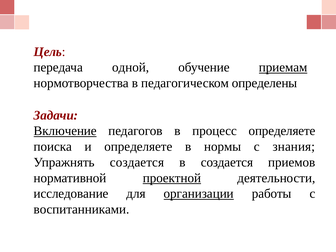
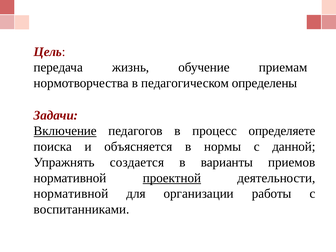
одной: одной -> жизнь
приемам underline: present -> none
и определяете: определяете -> объясняется
знания: знания -> данной
в создается: создается -> варианты
исследование at (71, 194): исследование -> нормативной
организации underline: present -> none
